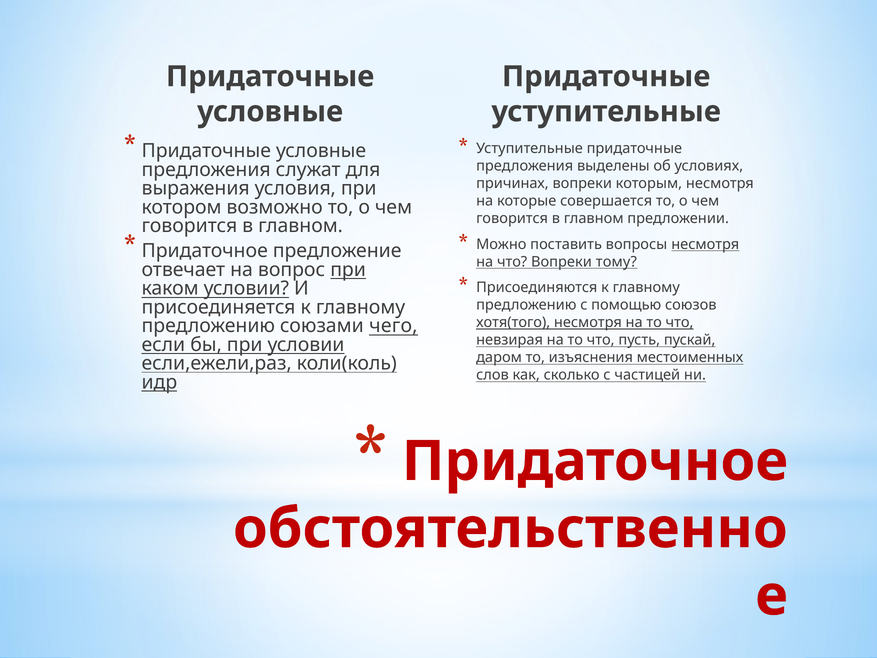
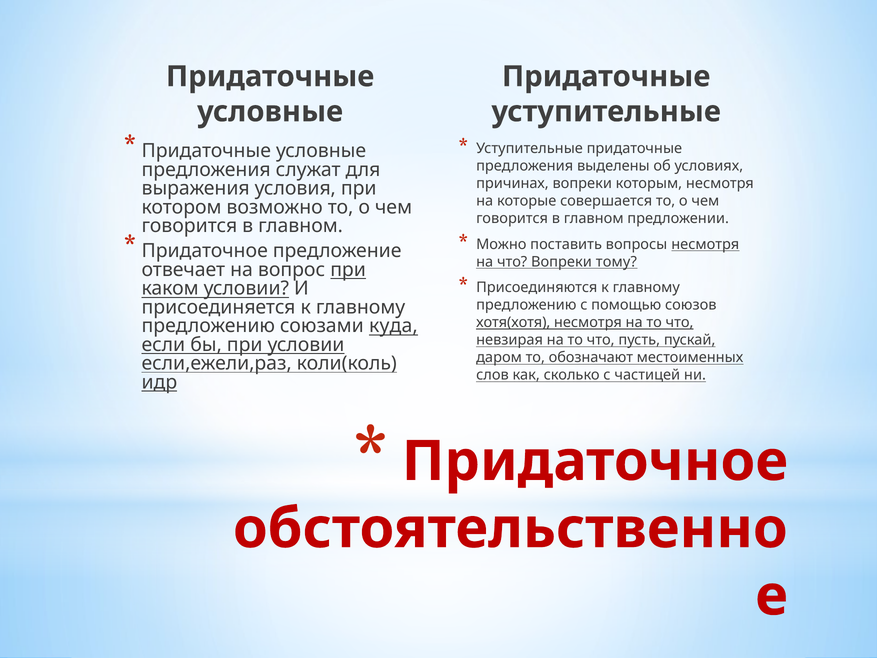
хотя(того: хотя(того -> хотя(хотя
чего: чего -> куда
изъяснения: изъяснения -> обозначают
